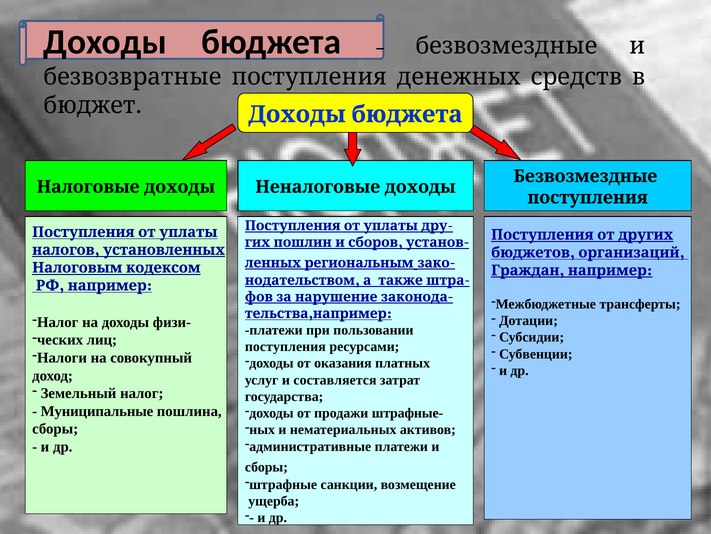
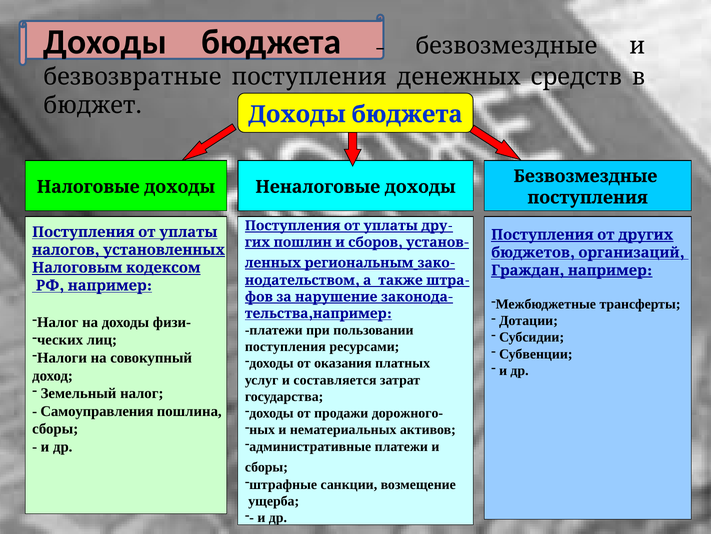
Муниципальные: Муниципальные -> Самоуправления
штрафные-: штрафные- -> дорожного-
